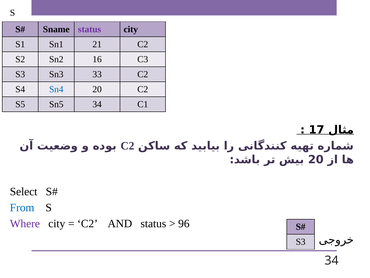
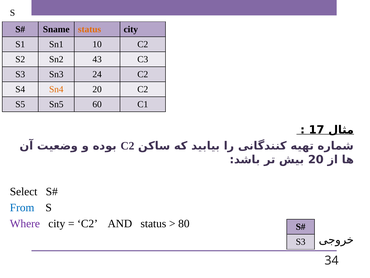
status at (90, 29) colour: purple -> orange
21: 21 -> 10
16: 16 -> 43
33: 33 -> 24
Sn4 colour: blue -> orange
Sn5 34: 34 -> 60
96: 96 -> 80
